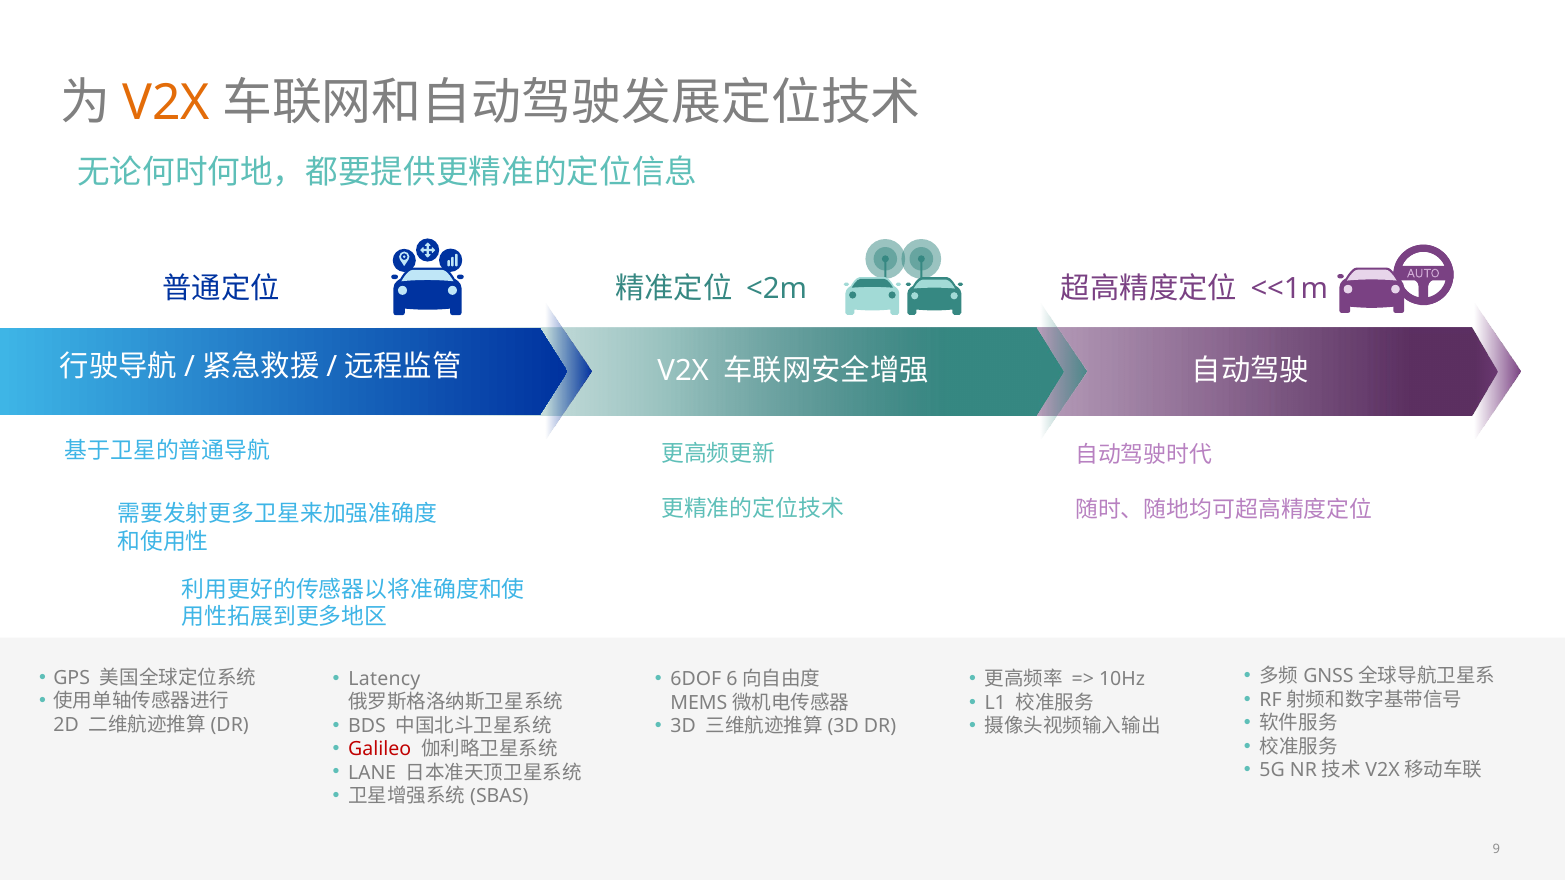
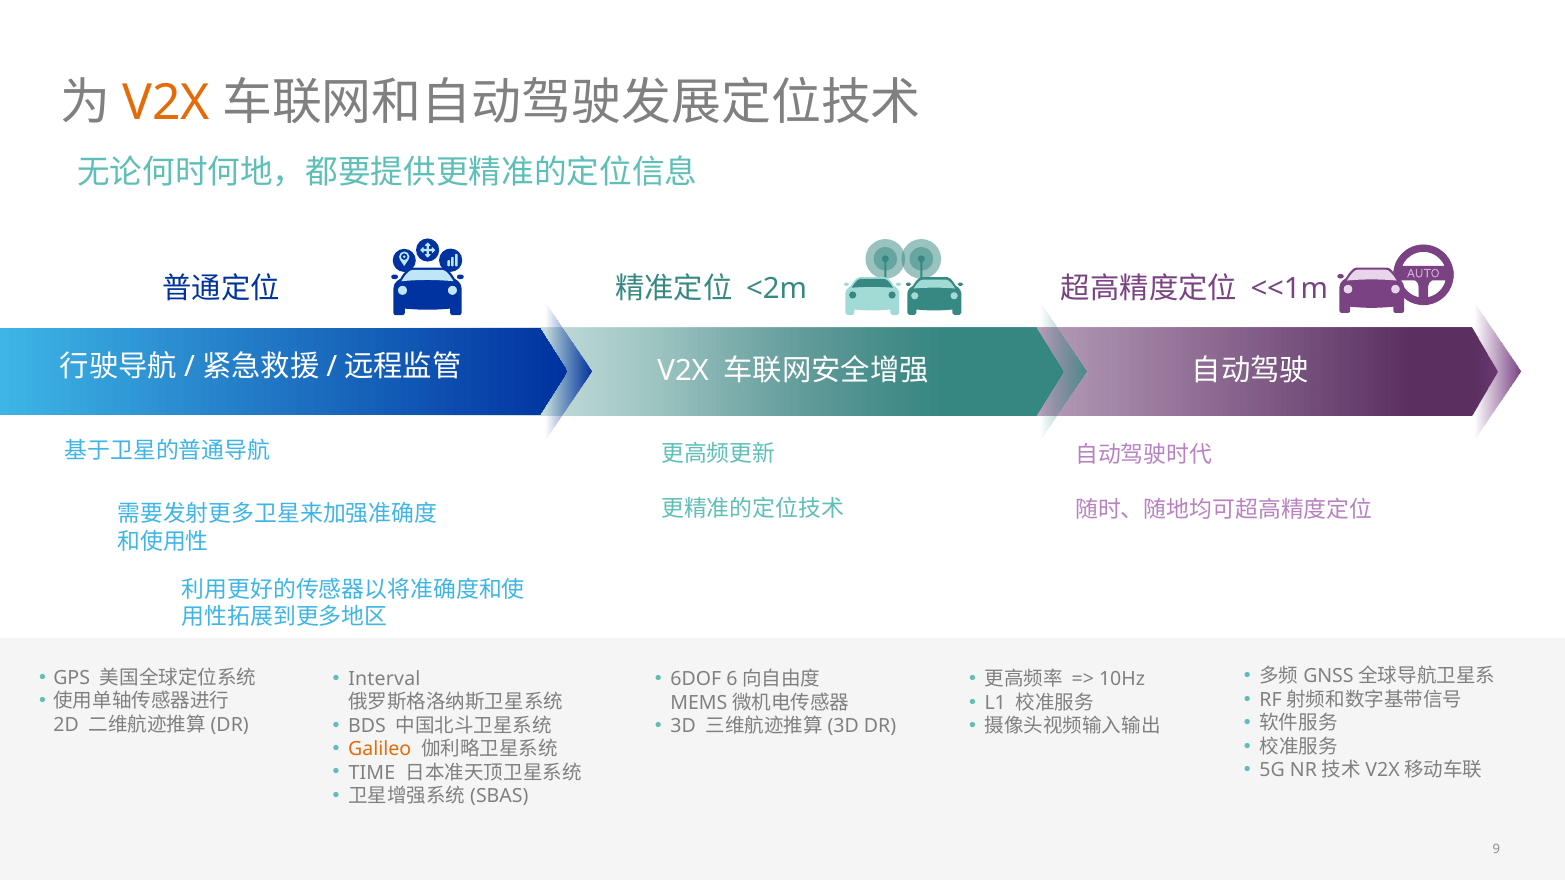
Latency: Latency -> Interval
Galileo colour: red -> orange
LANE: LANE -> TIME
